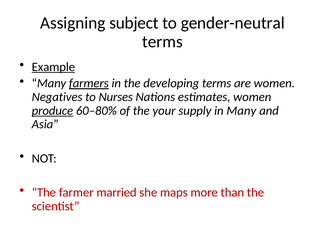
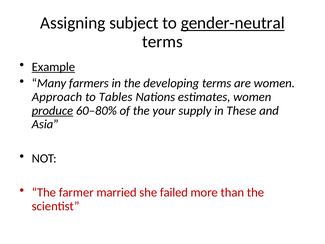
gender-neutral underline: none -> present
farmers underline: present -> none
Negatives: Negatives -> Approach
Nurses: Nurses -> Tables
in Many: Many -> These
maps: maps -> failed
